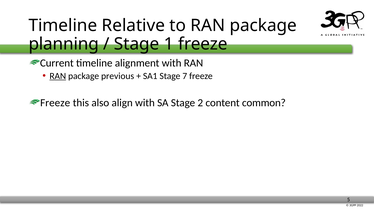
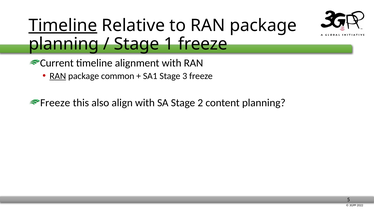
Timeline at (63, 26) underline: none -> present
previous: previous -> common
7: 7 -> 3
content common: common -> planning
